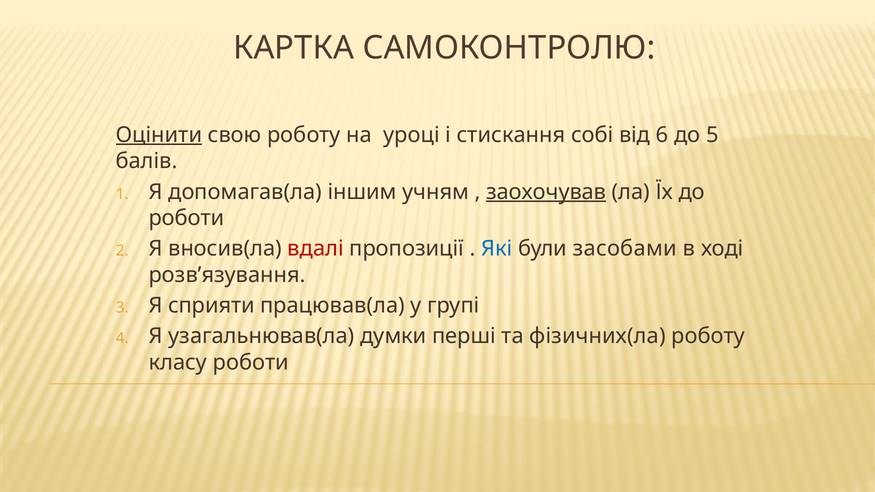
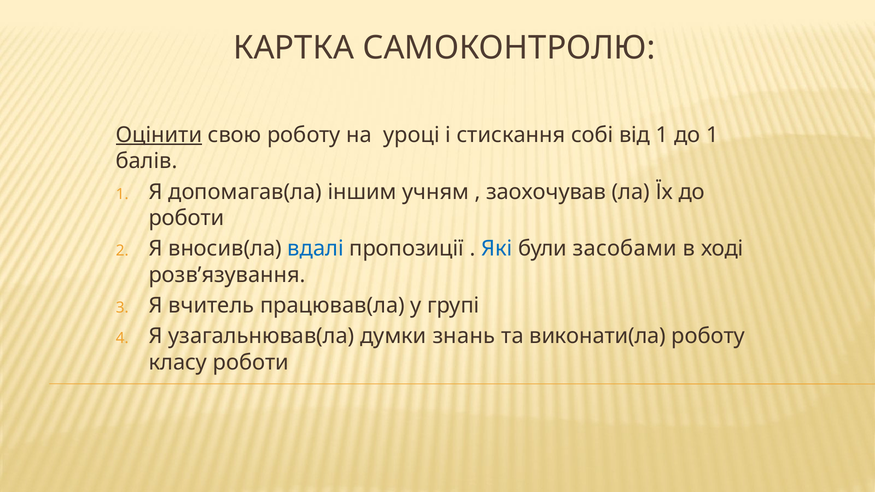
від 6: 6 -> 1
до 5: 5 -> 1
заохочував underline: present -> none
вдалі colour: red -> blue
сприяти: сприяти -> вчитель
перші: перші -> знань
фізичних(ла: фізичних(ла -> виконати(ла
